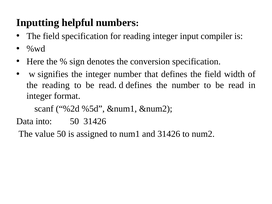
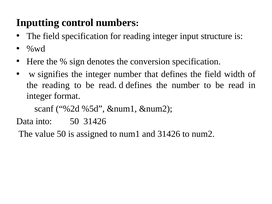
helpful: helpful -> control
compiler: compiler -> structure
